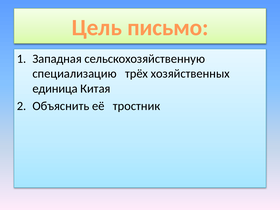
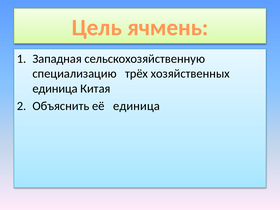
письмо: письмо -> ячмень
её тростник: тростник -> единица
